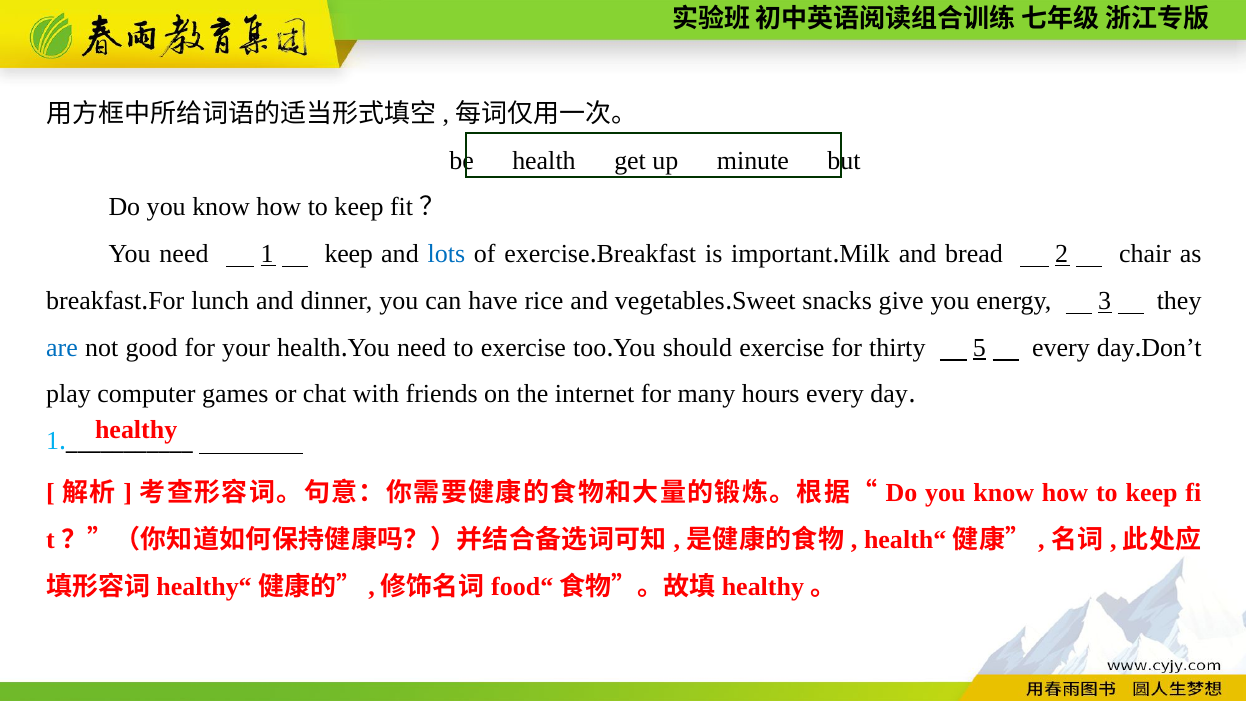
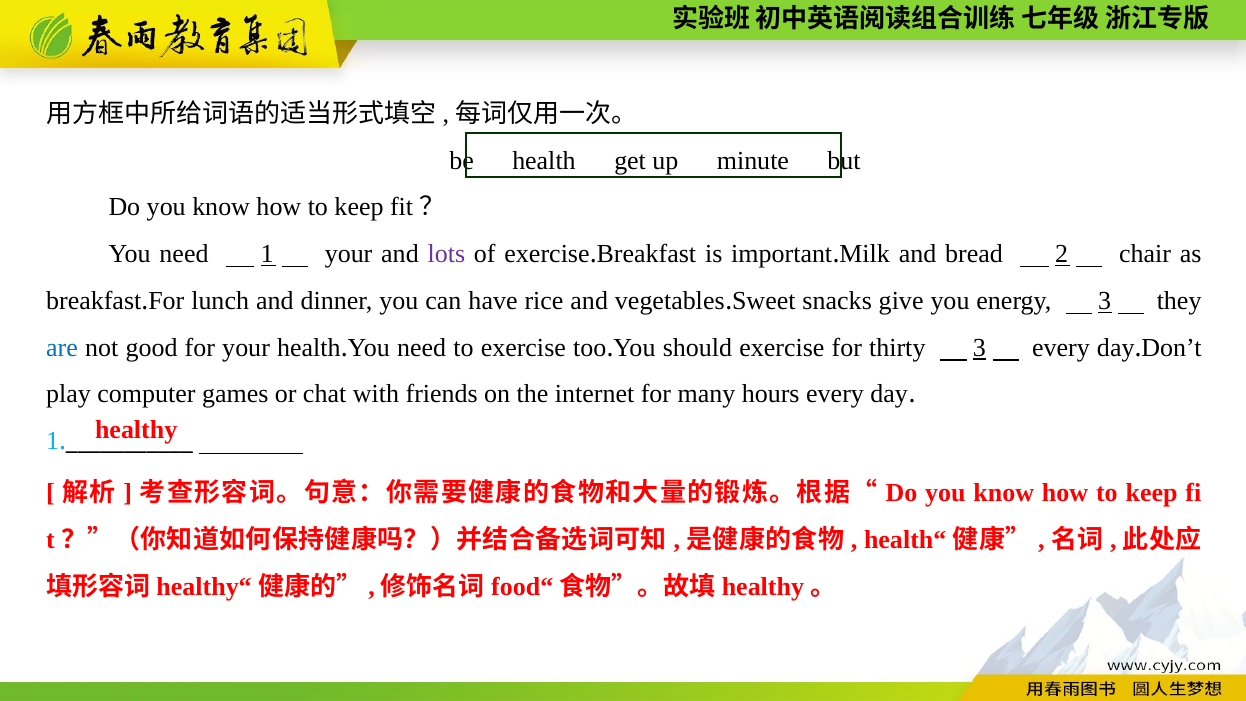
1 keep: keep -> your
lots colour: blue -> purple
thirty 5: 5 -> 3
